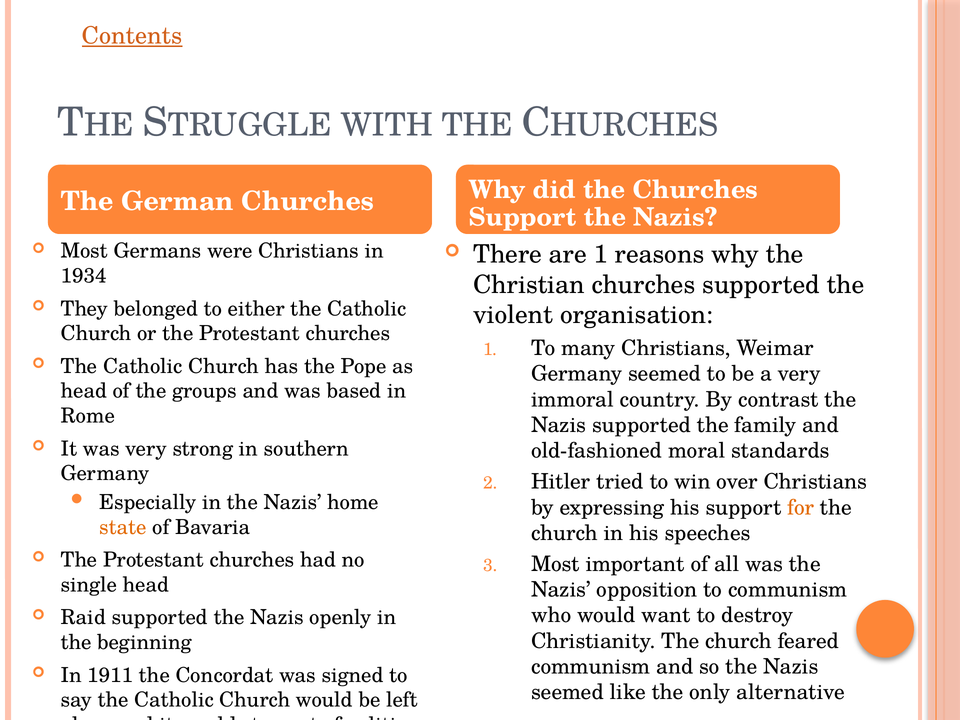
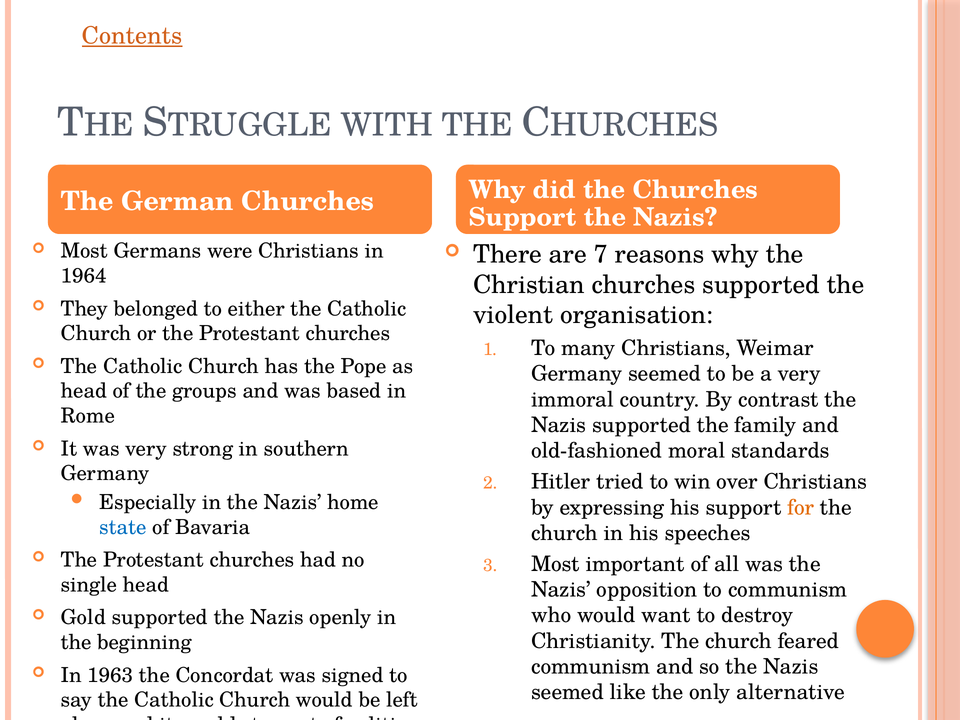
are 1: 1 -> 7
1934: 1934 -> 1964
state colour: orange -> blue
Raid: Raid -> Gold
1911: 1911 -> 1963
